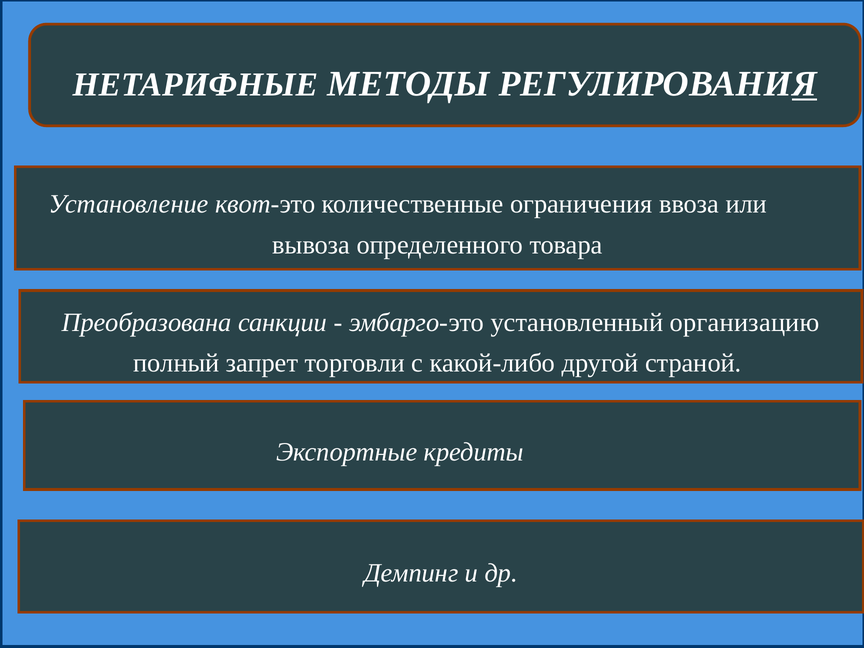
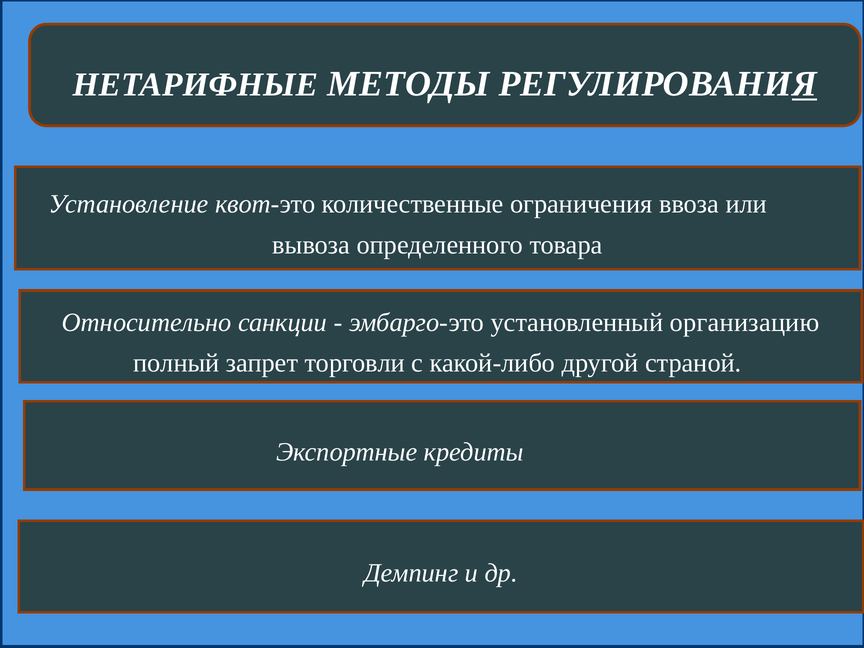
Преобразована: Преобразована -> Относительно
